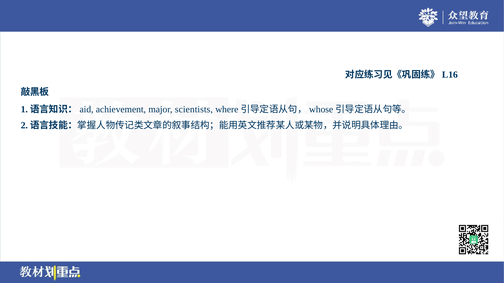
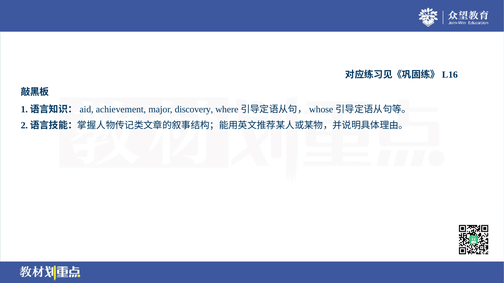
scientists: scientists -> discovery
